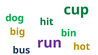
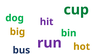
hit colour: green -> purple
